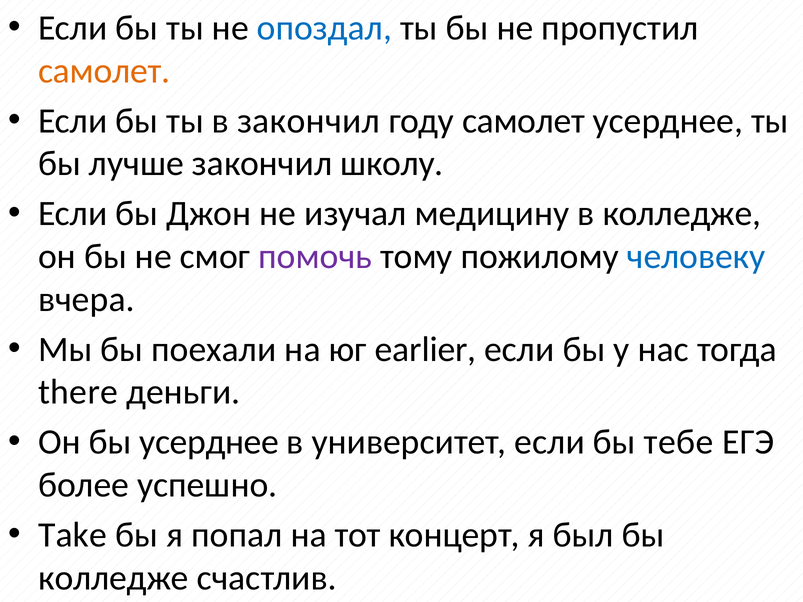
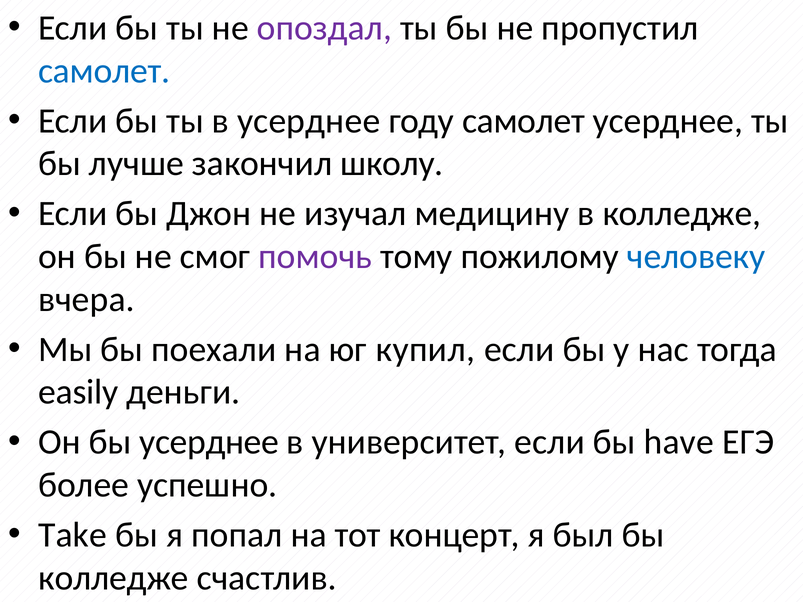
опоздал colour: blue -> purple
самолет at (104, 71) colour: orange -> blue
в закончил: закончил -> усерднее
earlier: earlier -> купил
there: there -> easily
тебе: тебе -> have
